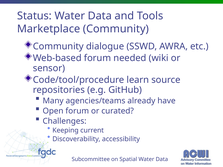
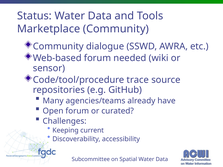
learn: learn -> trace
